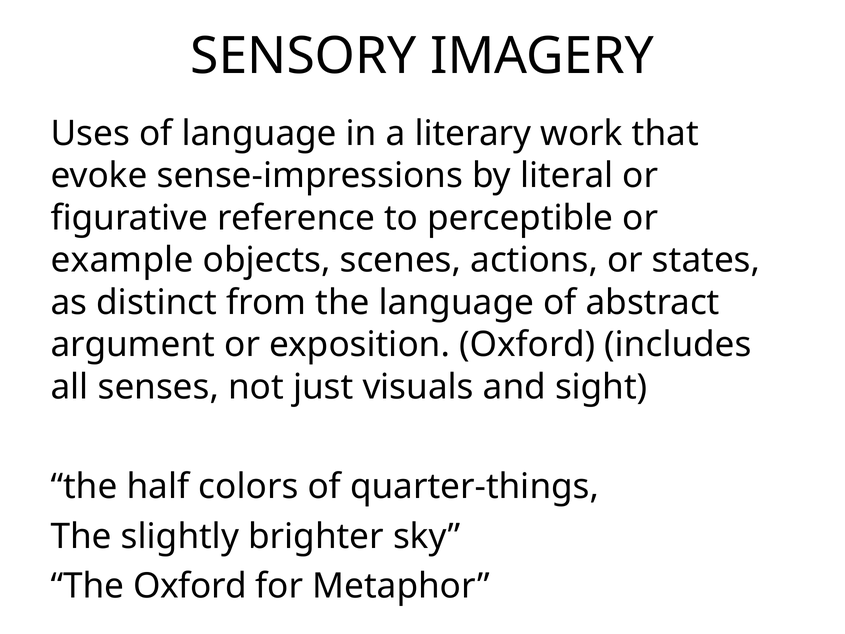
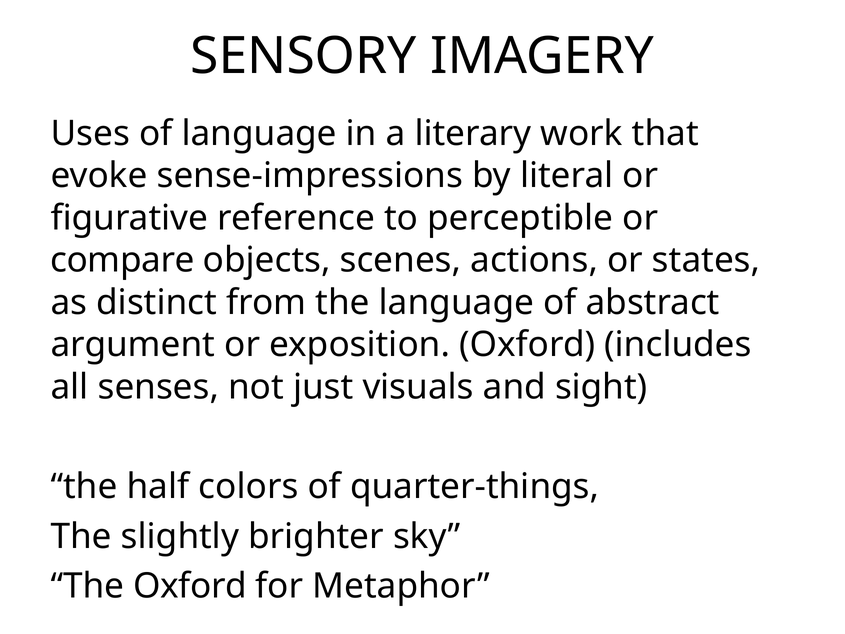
example: example -> compare
